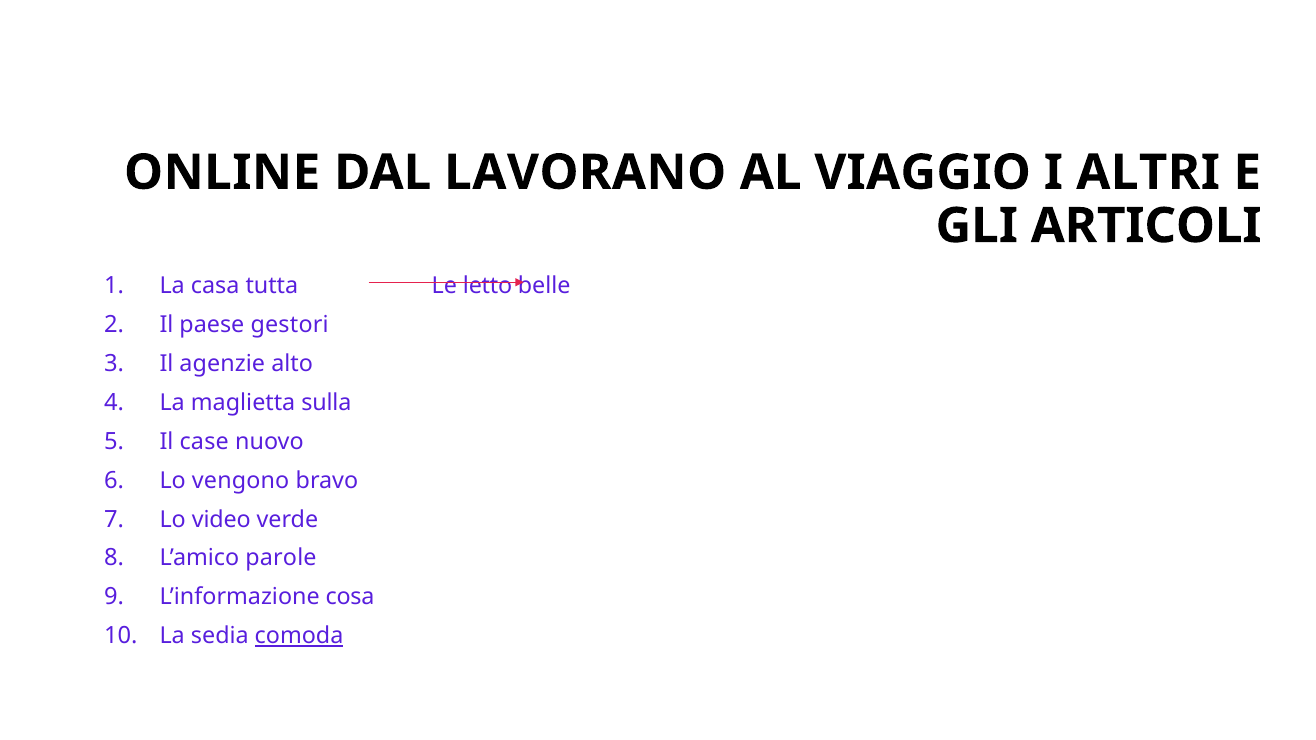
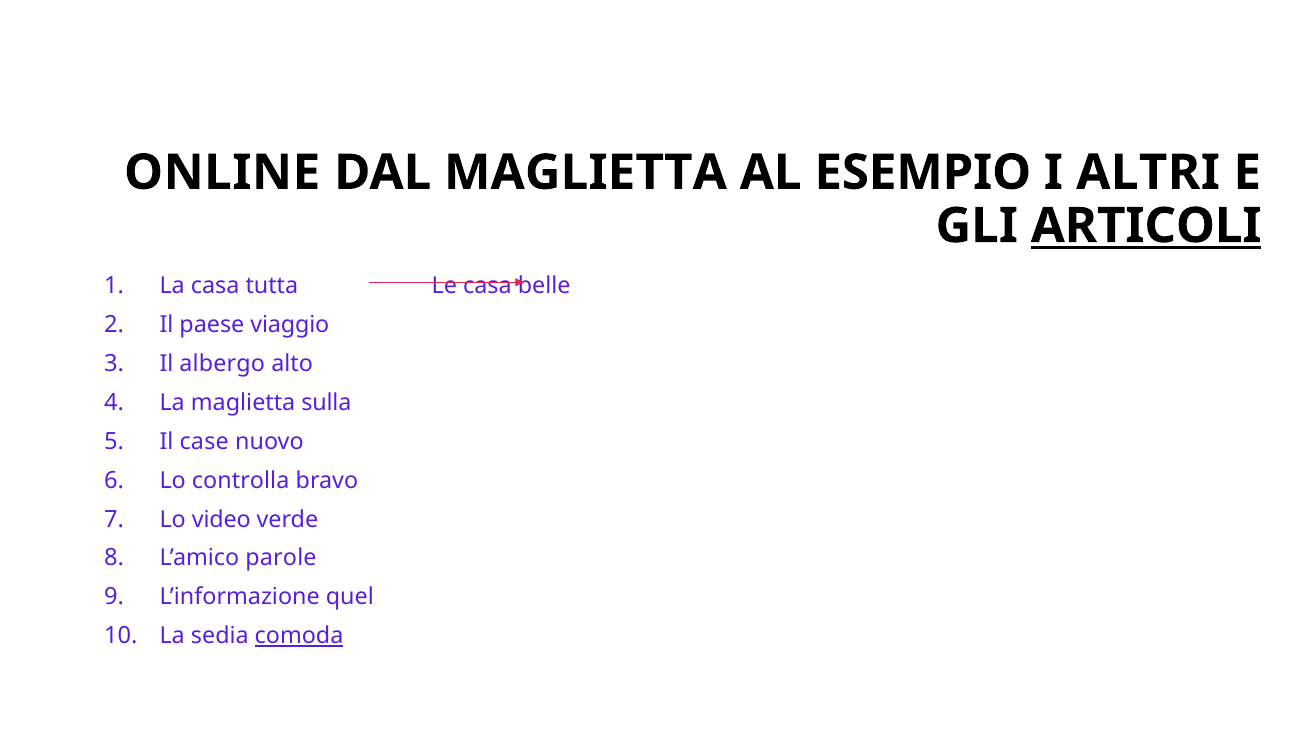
DAL LAVORANO: LAVORANO -> MAGLIETTA
VIAGGIO: VIAGGIO -> ESEMPIO
ARTICOLI underline: none -> present
Le letto: letto -> casa
gestori: gestori -> viaggio
agenzie: agenzie -> albergo
vengono: vengono -> controlla
cosa: cosa -> quel
